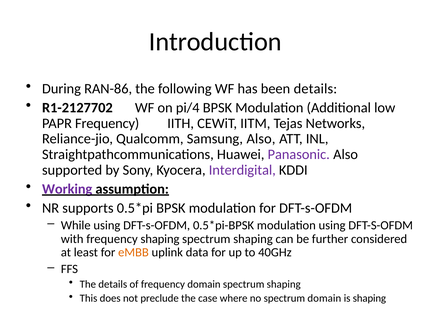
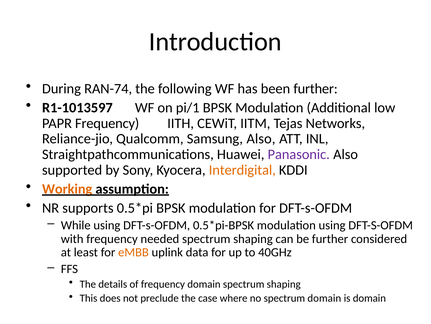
RAN-86: RAN-86 -> RAN-74
been details: details -> further
R1-2127702: R1-2127702 -> R1-1013597
pi/4: pi/4 -> pi/1
Interdigital colour: purple -> orange
Working colour: purple -> orange
frequency shaping: shaping -> needed
is shaping: shaping -> domain
